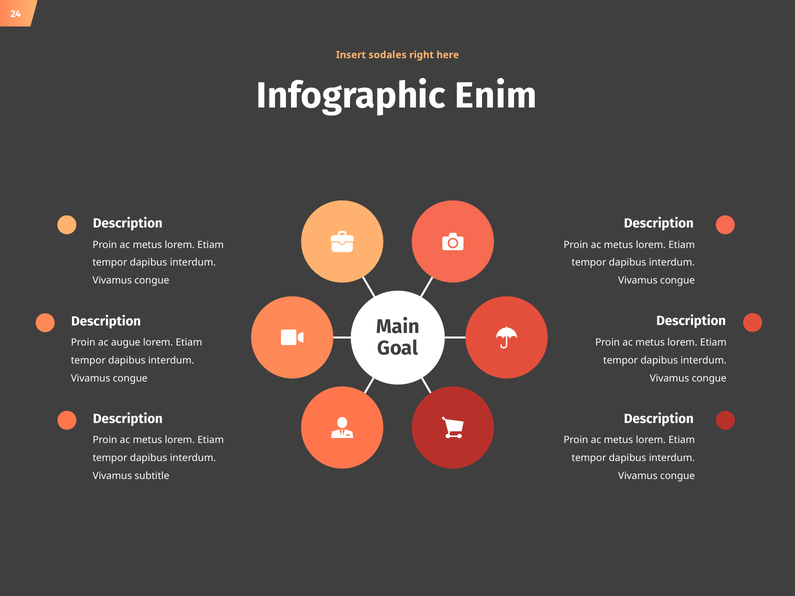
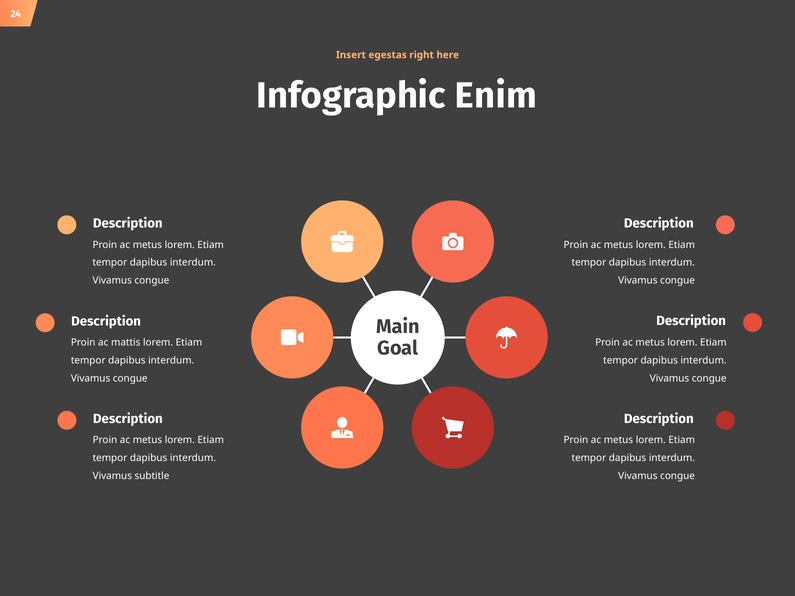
sodales: sodales -> egestas
augue: augue -> mattis
